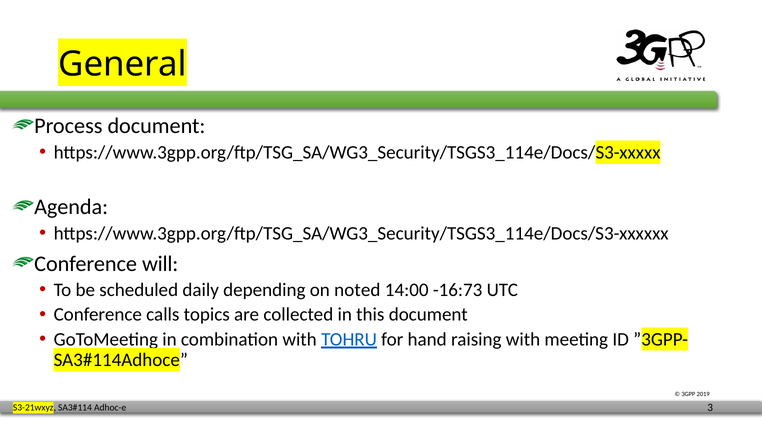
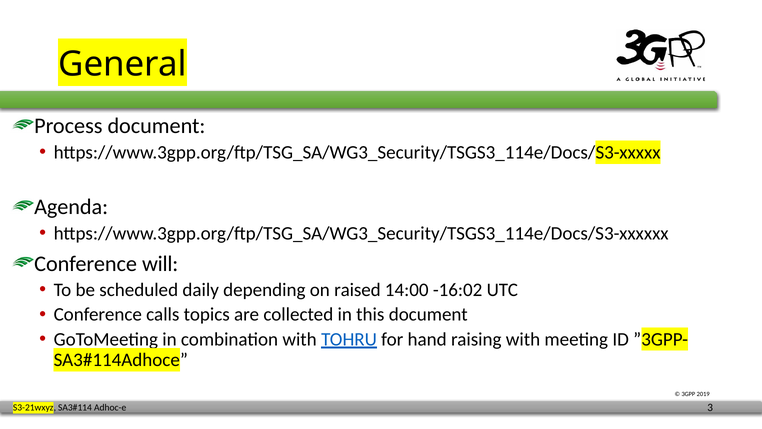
noted: noted -> raised
-16:73: -16:73 -> -16:02
